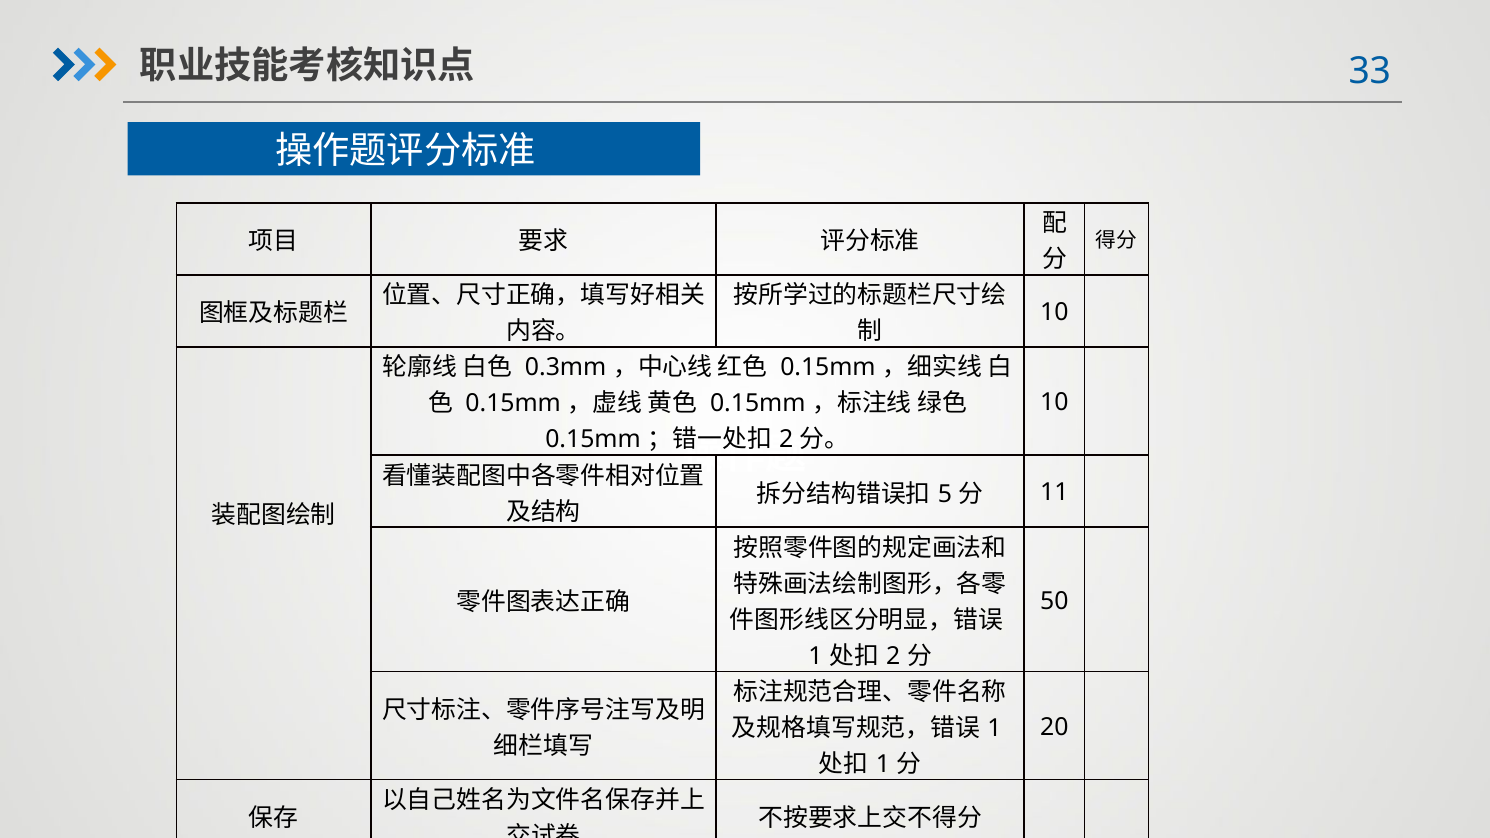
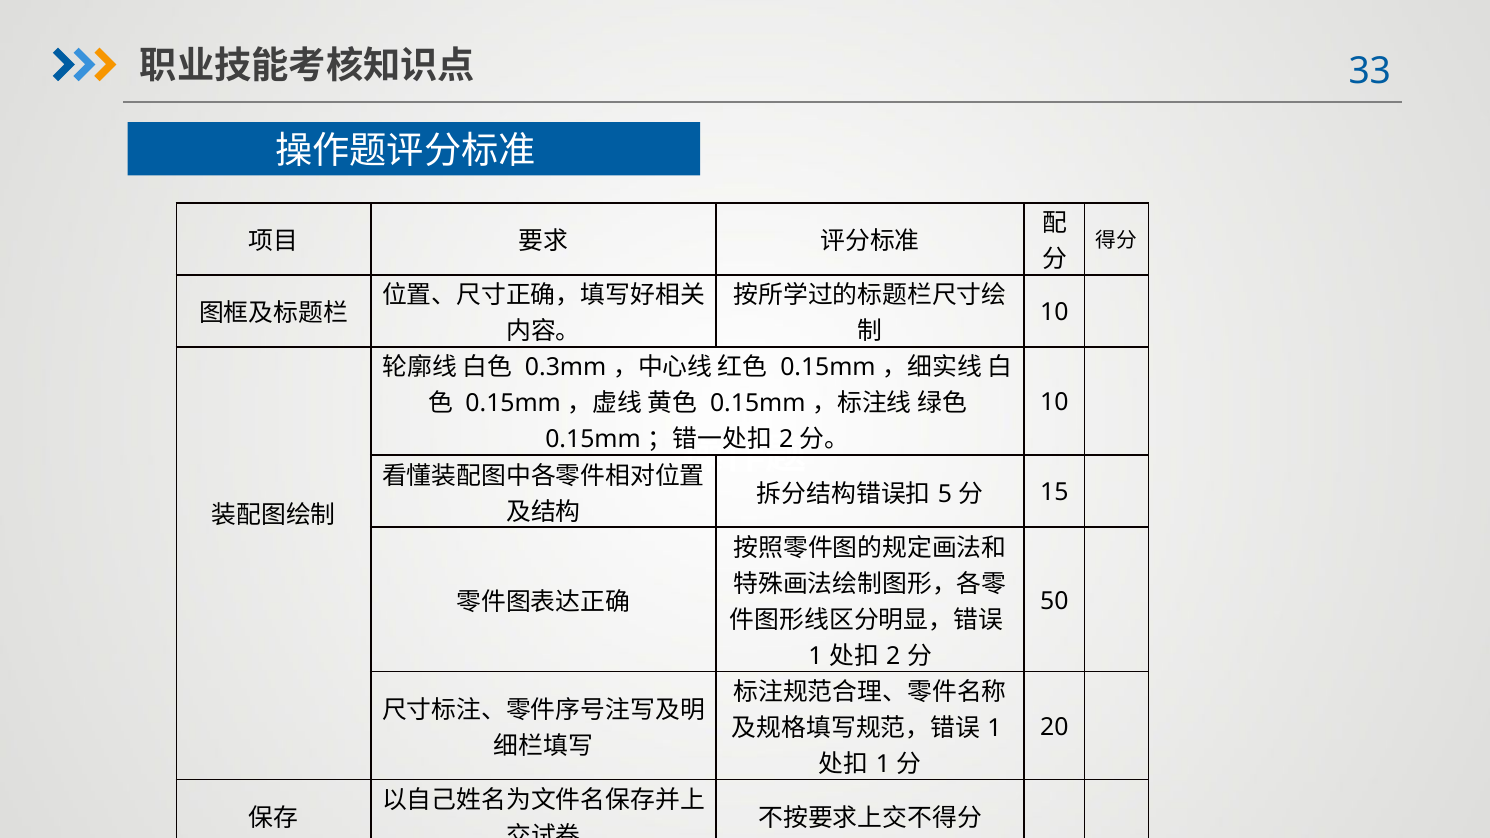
11: 11 -> 15
